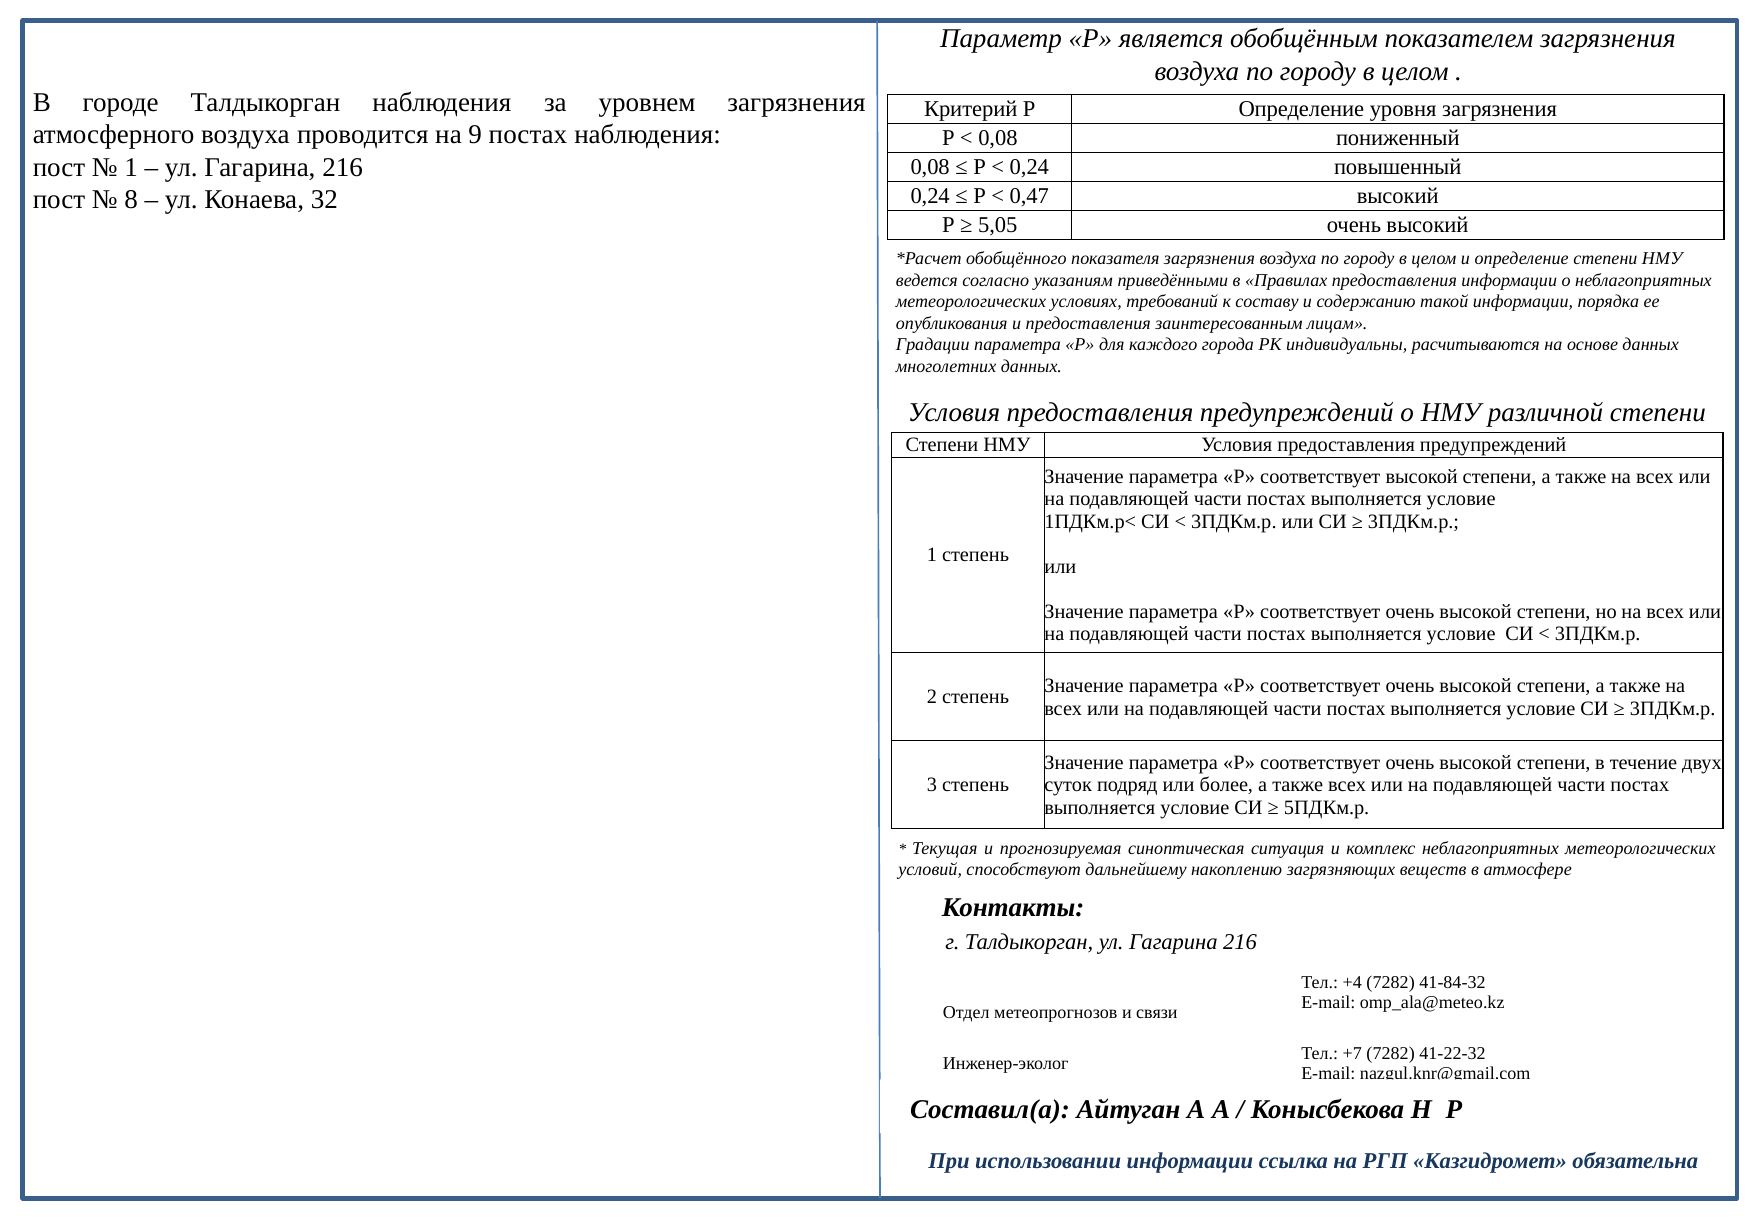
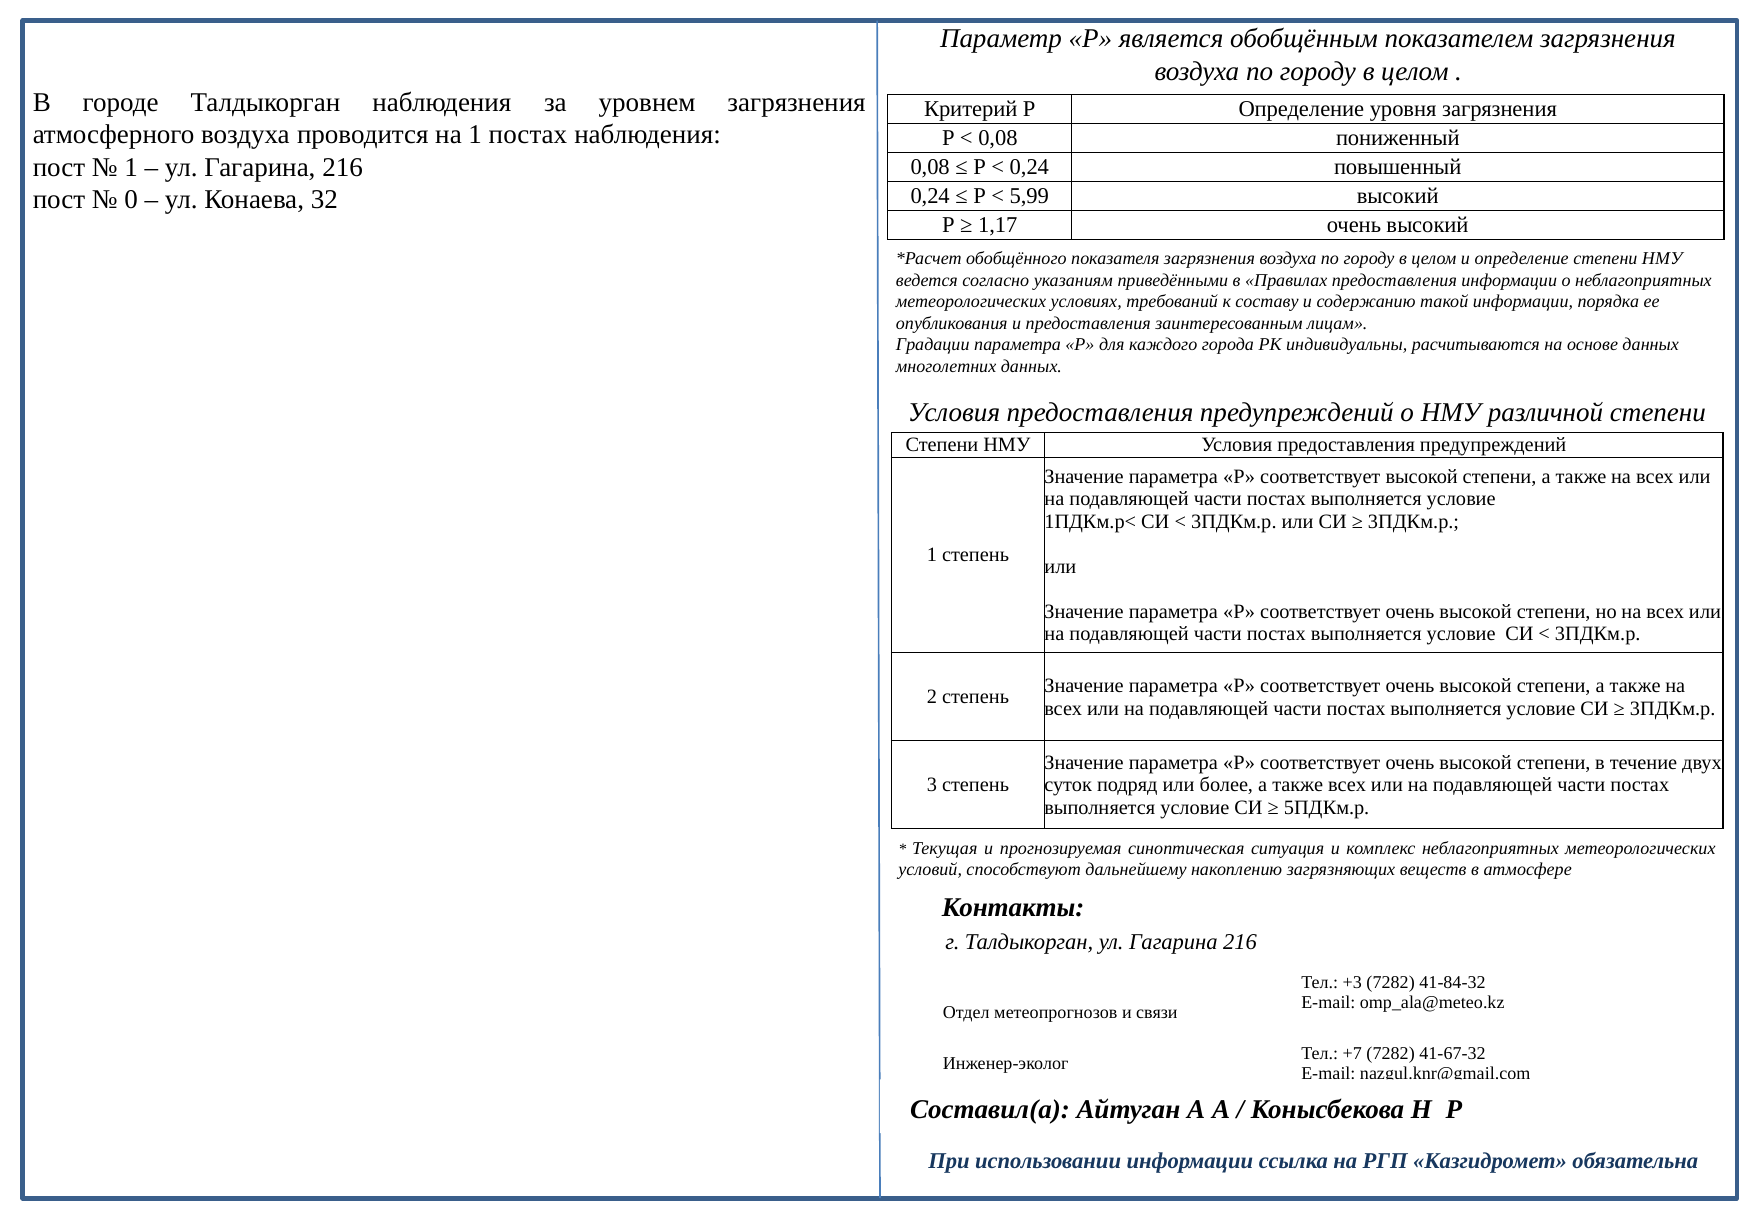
на 9: 9 -> 1
0,47: 0,47 -> 5,99
8: 8 -> 0
5,05: 5,05 -> 1,17
+4: +4 -> +3
41-22-32: 41-22-32 -> 41-67-32
